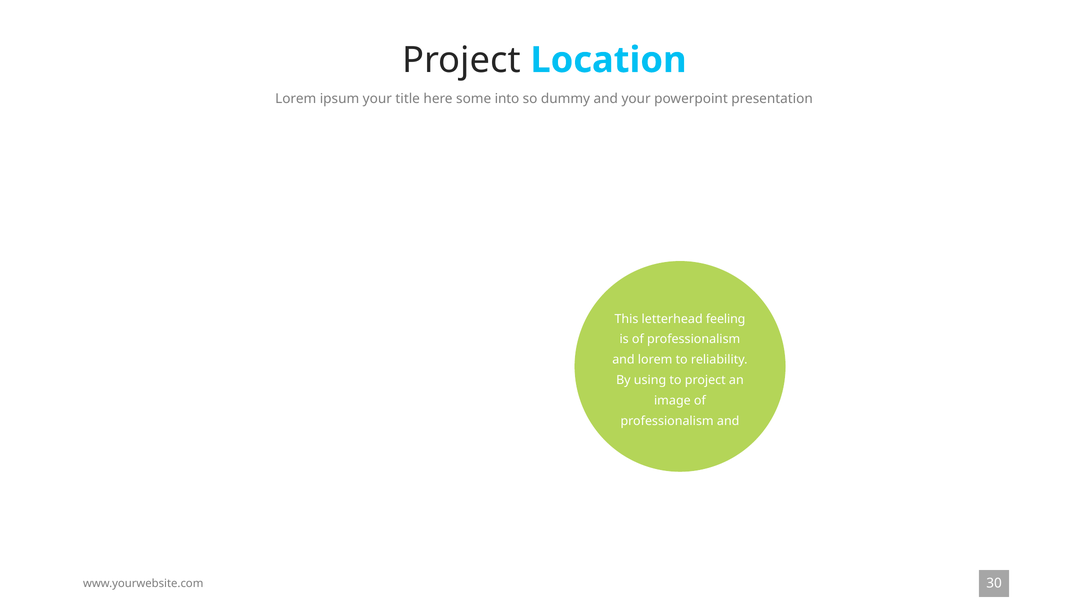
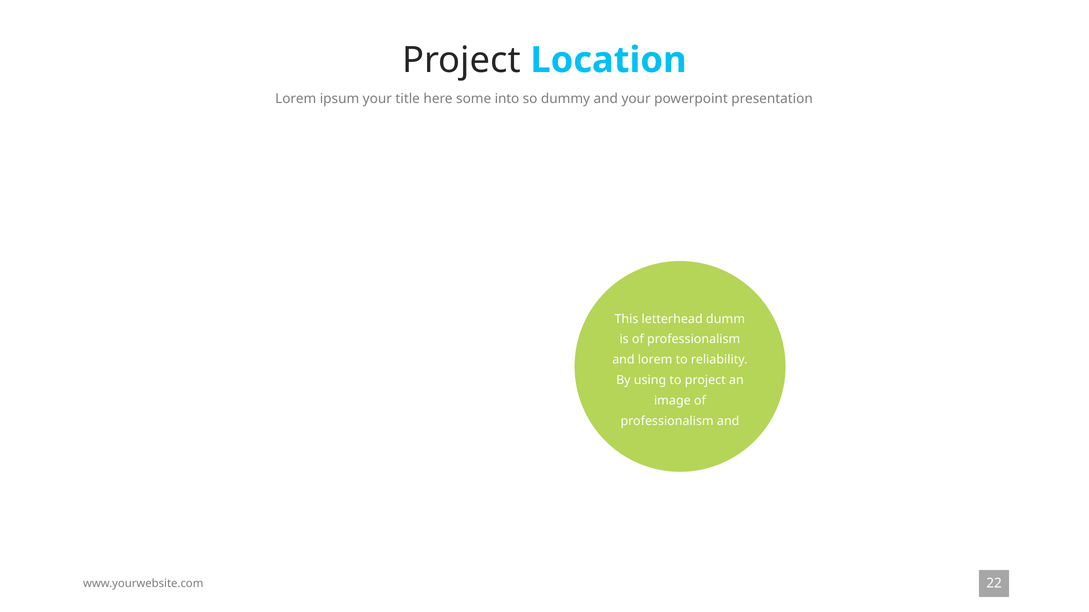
feeling: feeling -> dumm
30: 30 -> 22
